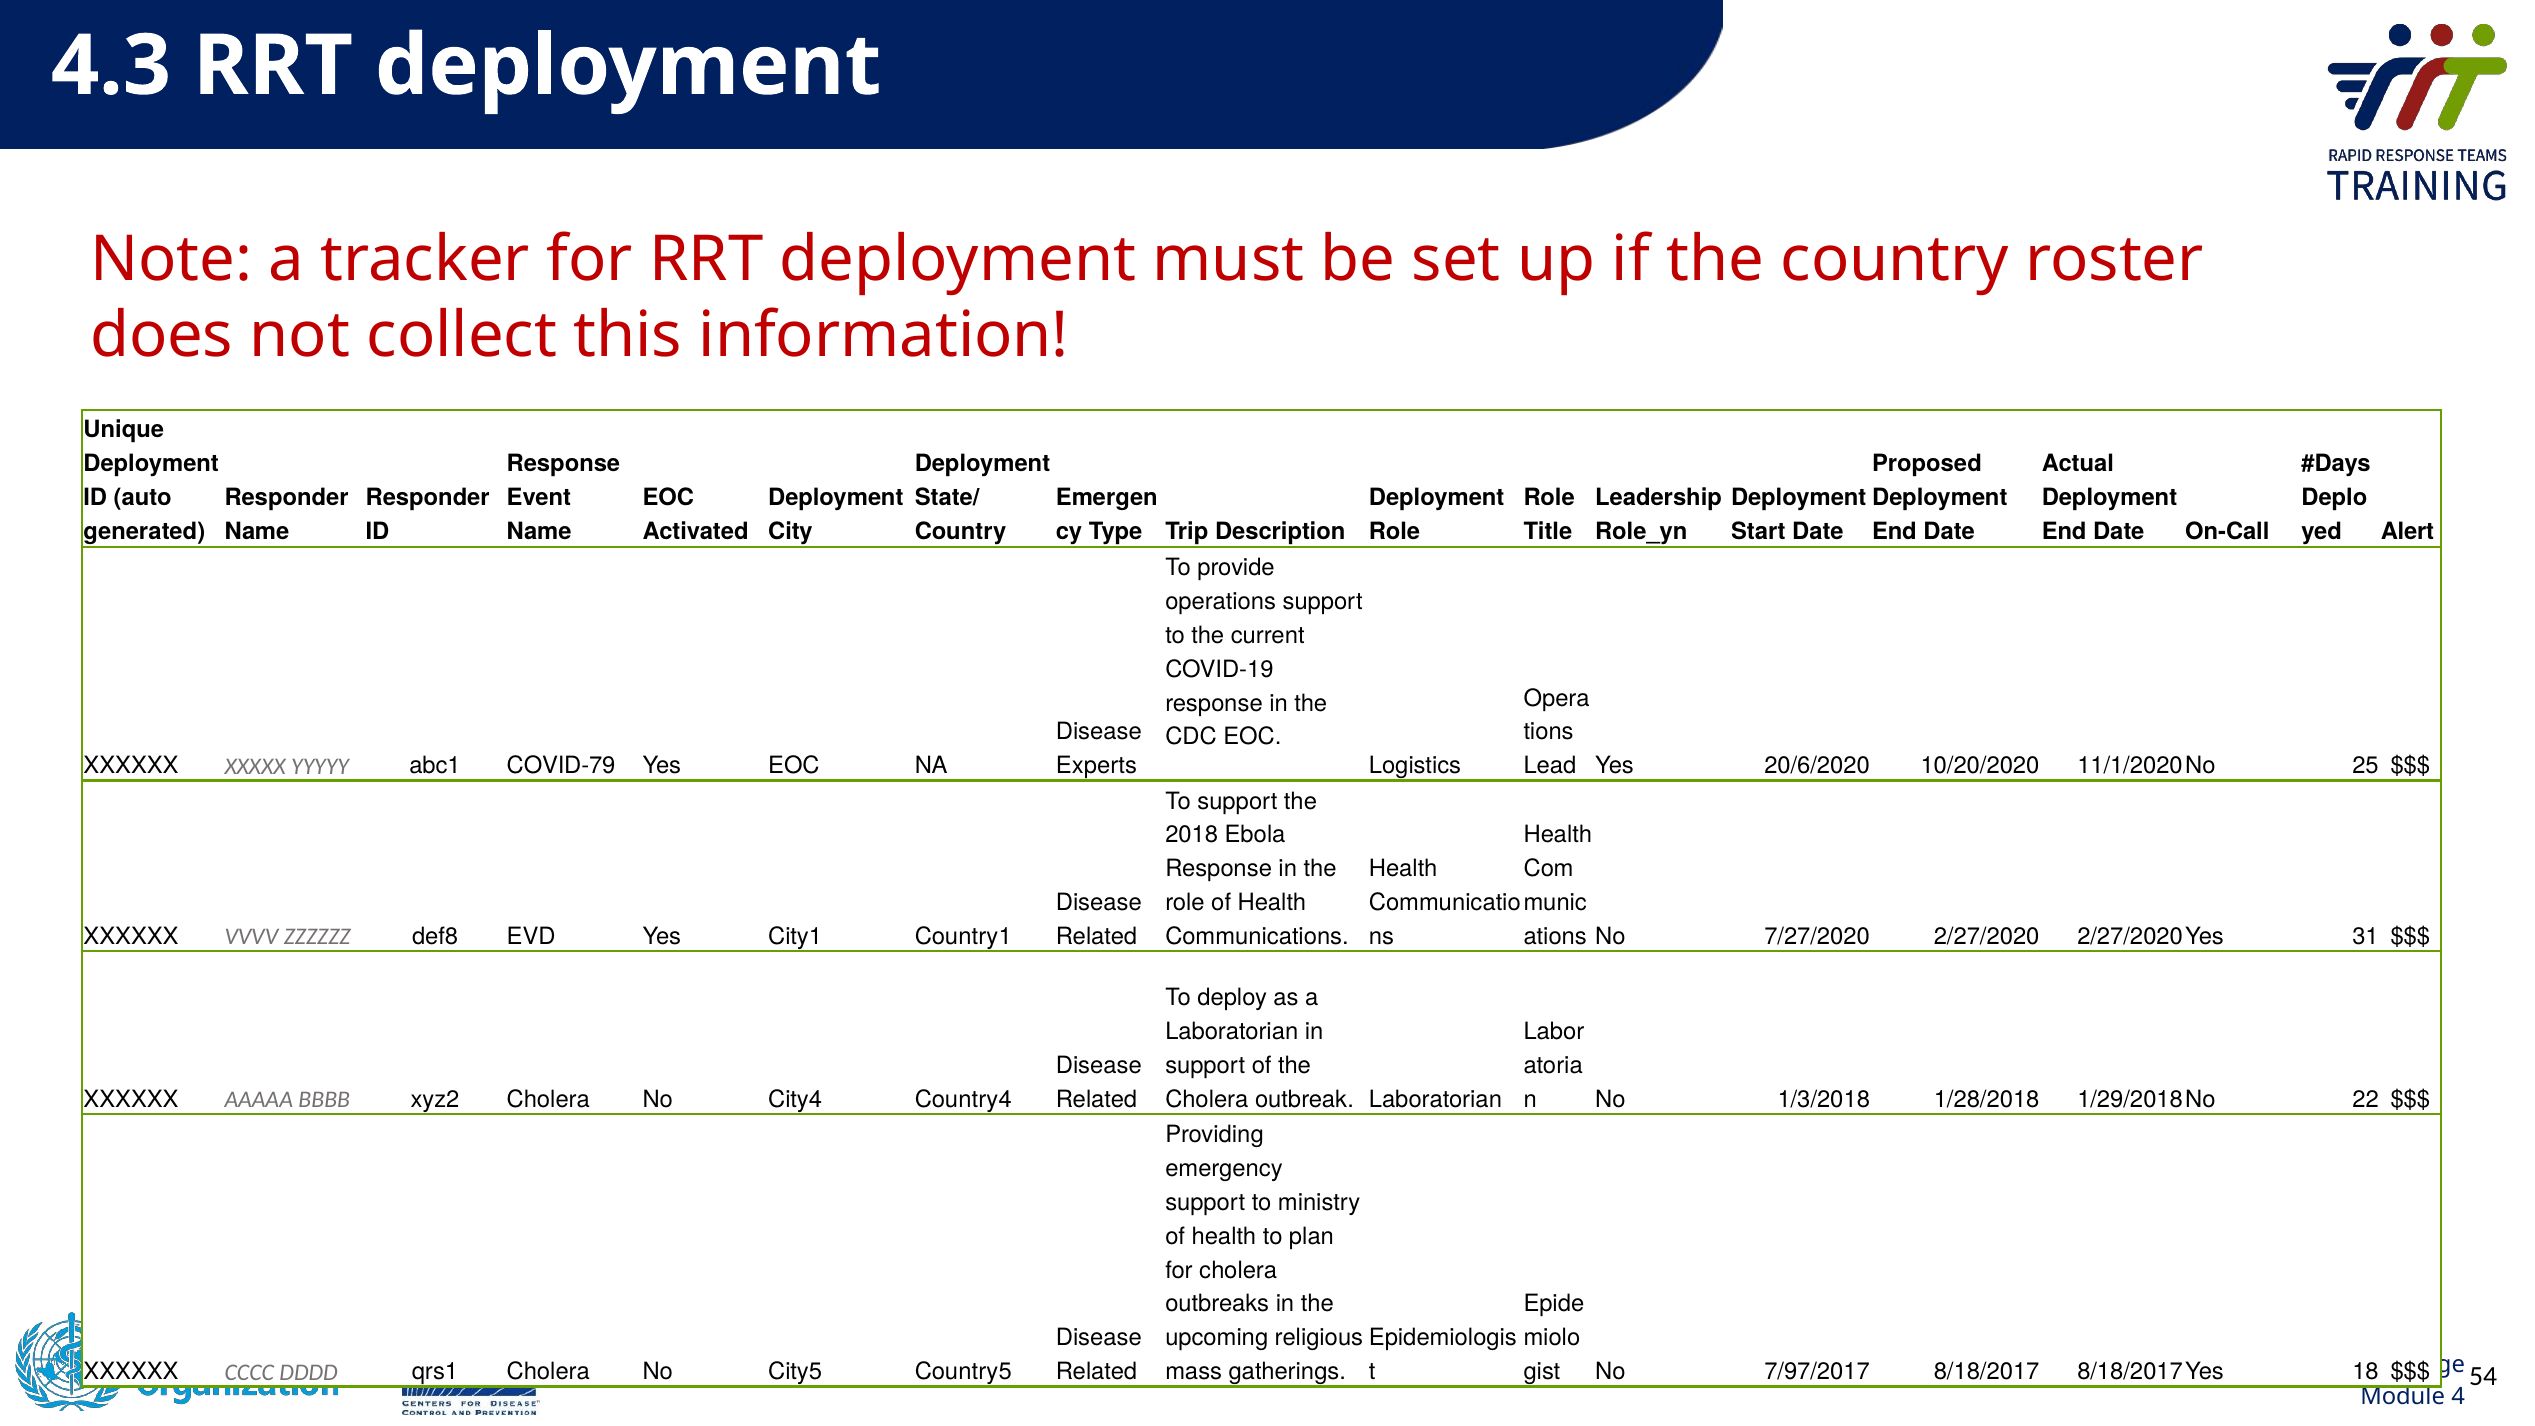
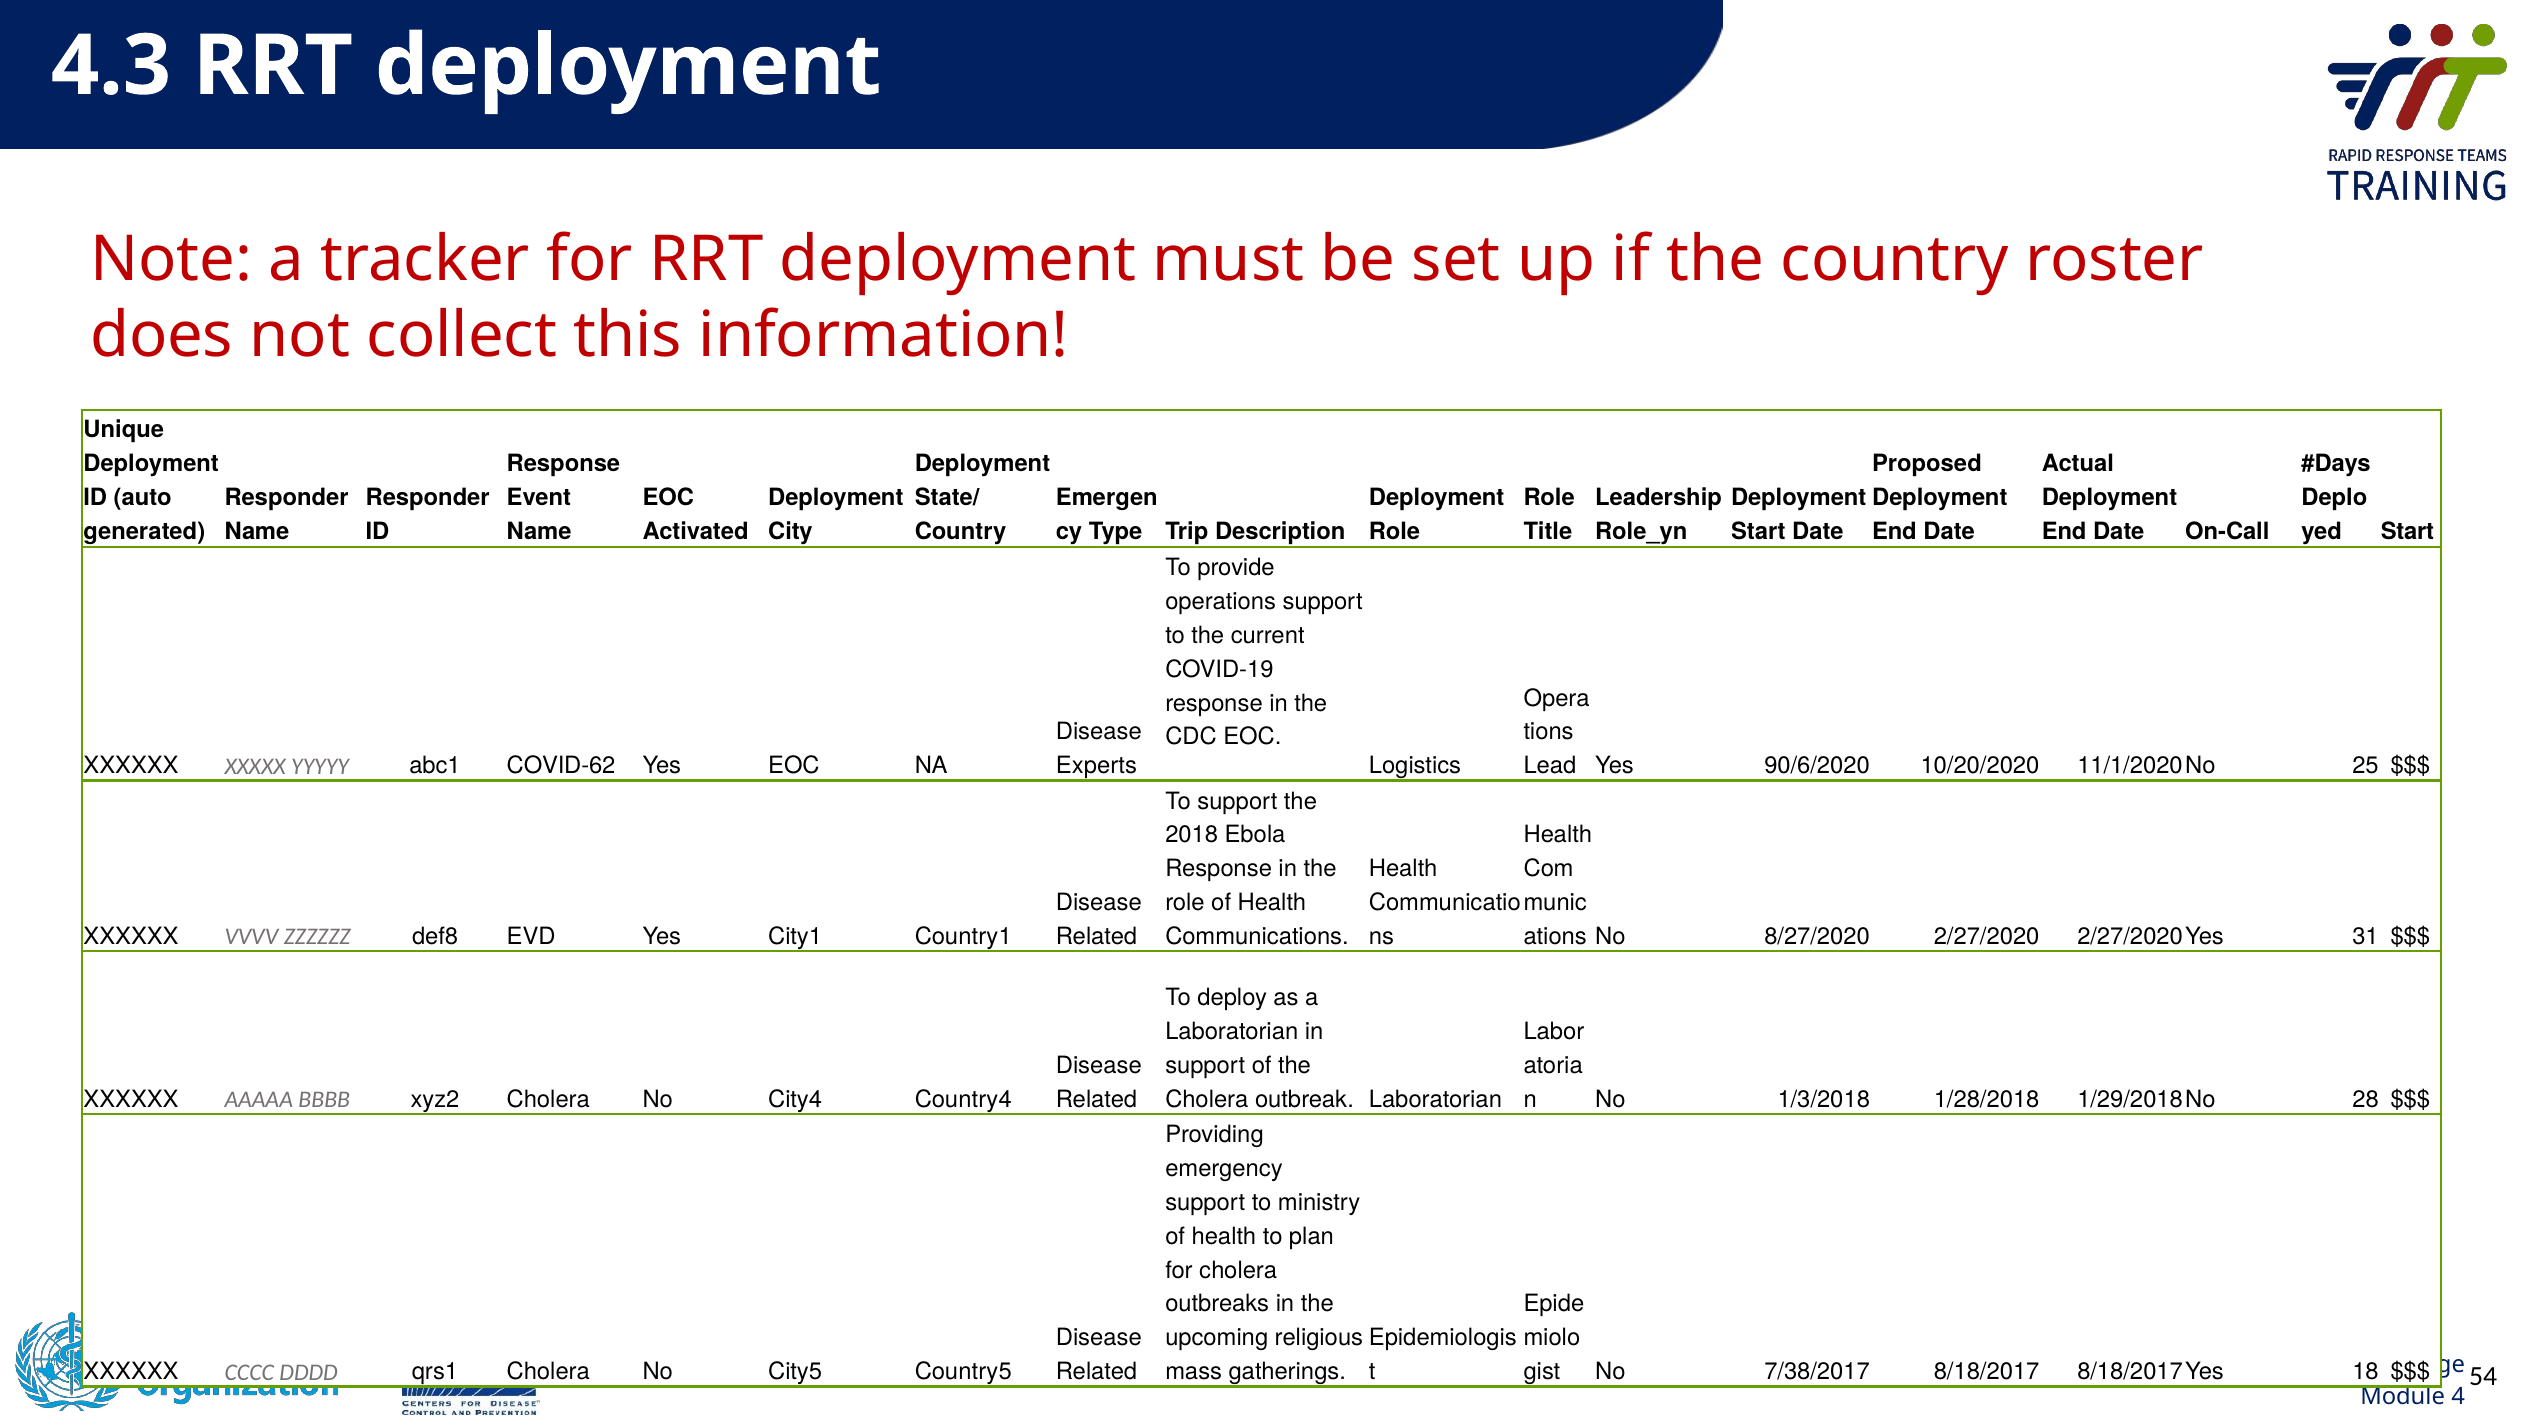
Alert at (2407, 532): Alert -> Start
COVID-79: COVID-79 -> COVID-62
20/6/2020: 20/6/2020 -> 90/6/2020
7/27/2020: 7/27/2020 -> 8/27/2020
22: 22 -> 28
7/97/2017: 7/97/2017 -> 7/38/2017
